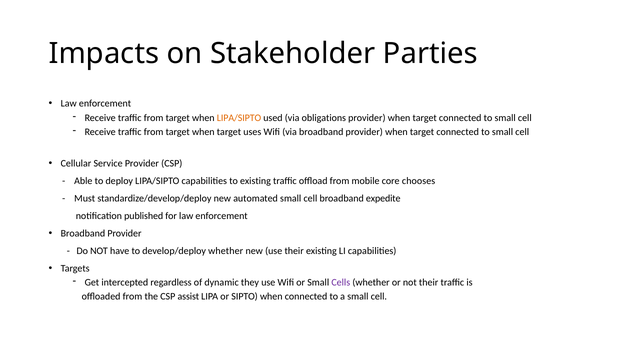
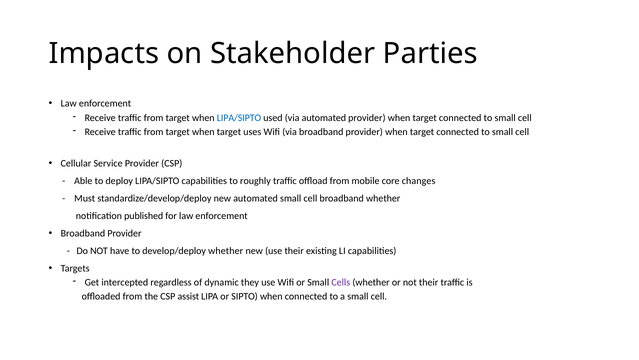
LIPA/SIPTO at (239, 118) colour: orange -> blue
via obligations: obligations -> automated
to existing: existing -> roughly
chooses: chooses -> changes
broadband expedite: expedite -> whether
